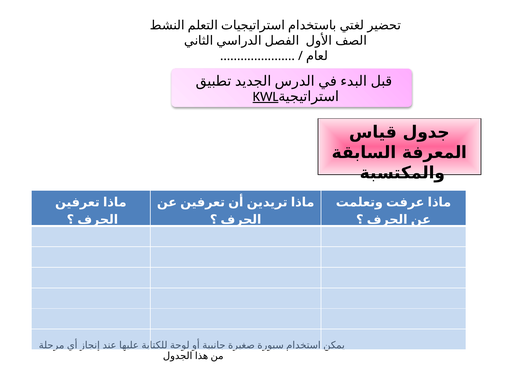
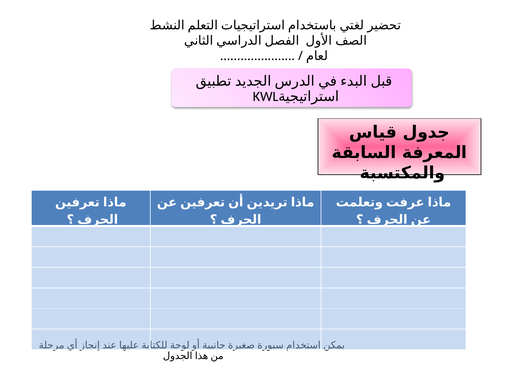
KWL at (266, 96) underline: present -> none
